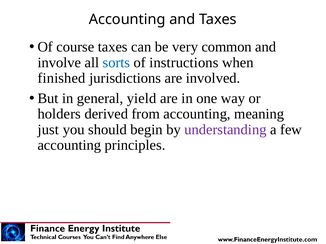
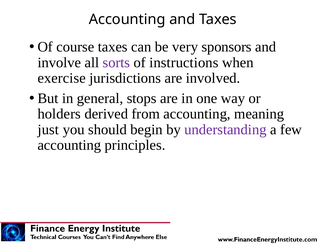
common: common -> sponsors
sorts colour: blue -> purple
finished: finished -> exercise
yield: yield -> stops
